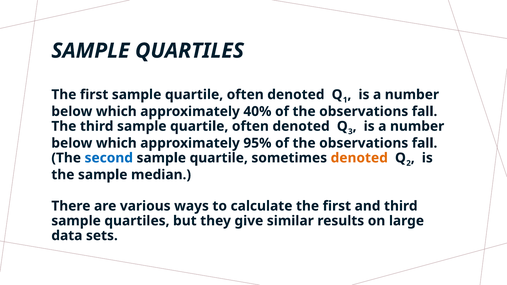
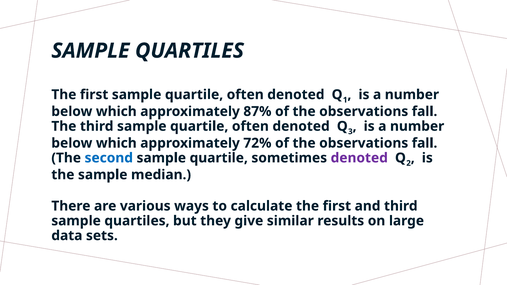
40%: 40% -> 87%
95%: 95% -> 72%
denoted at (359, 158) colour: orange -> purple
